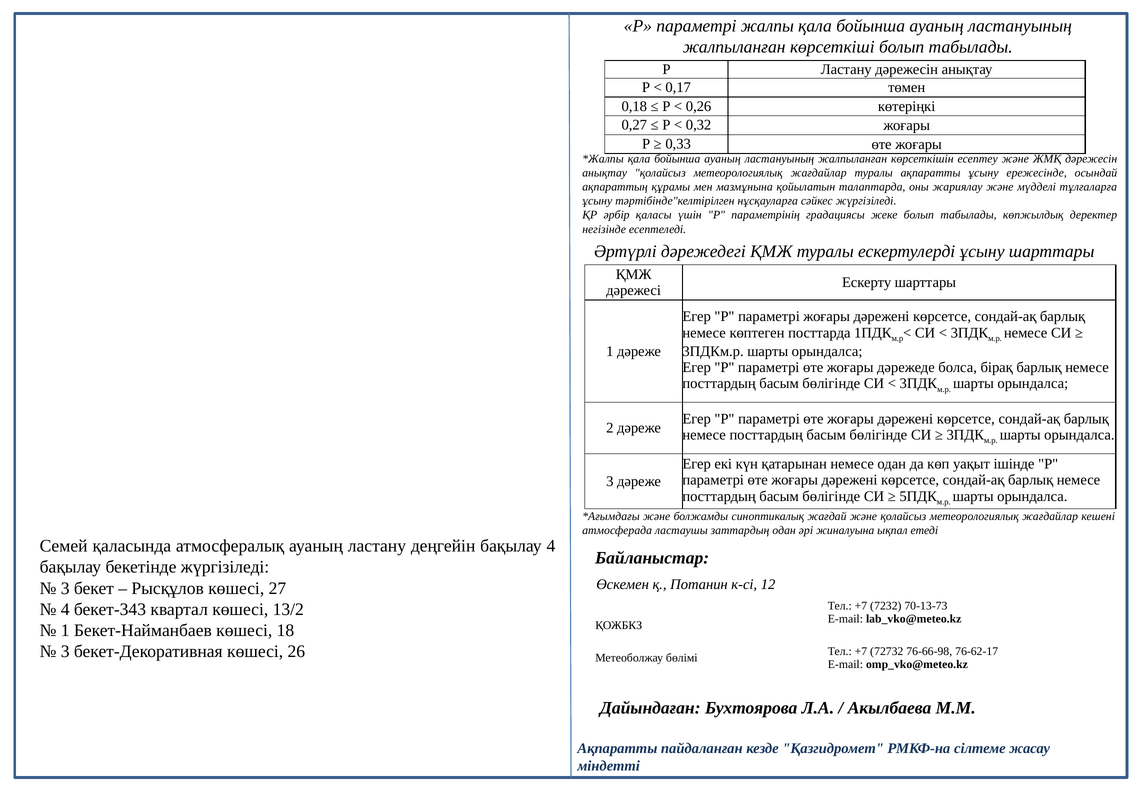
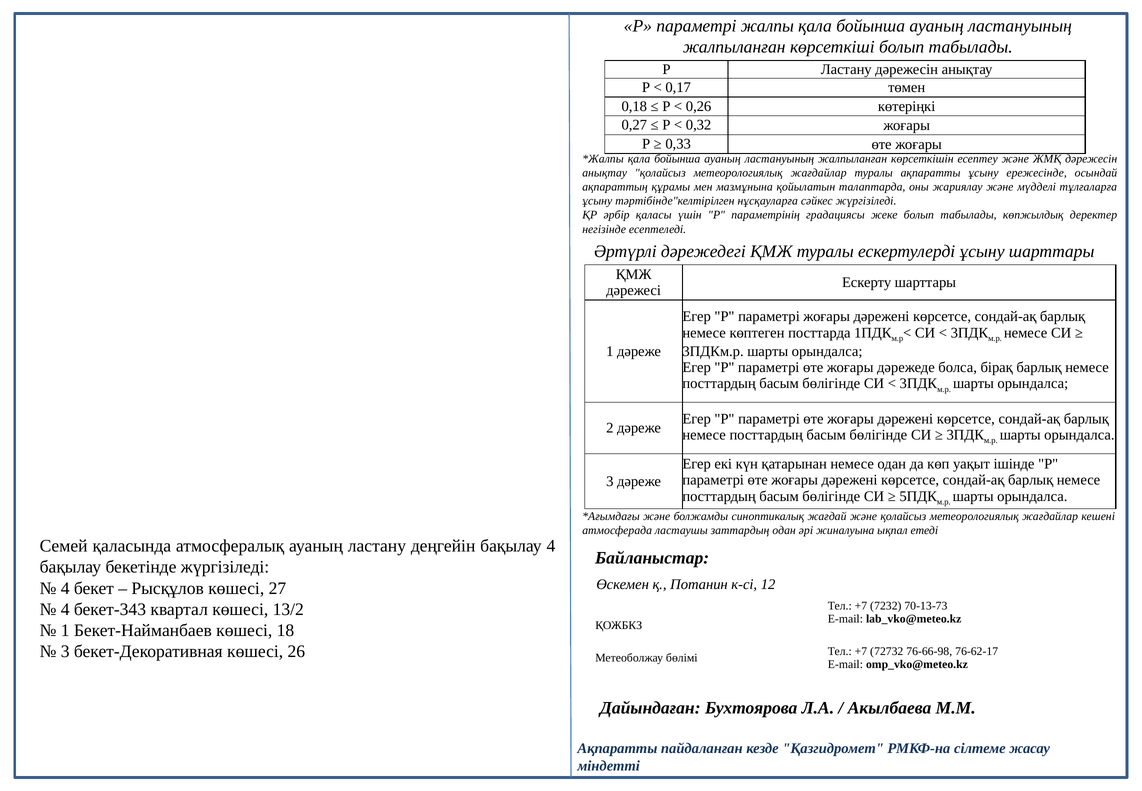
3 at (65, 588): 3 -> 4
